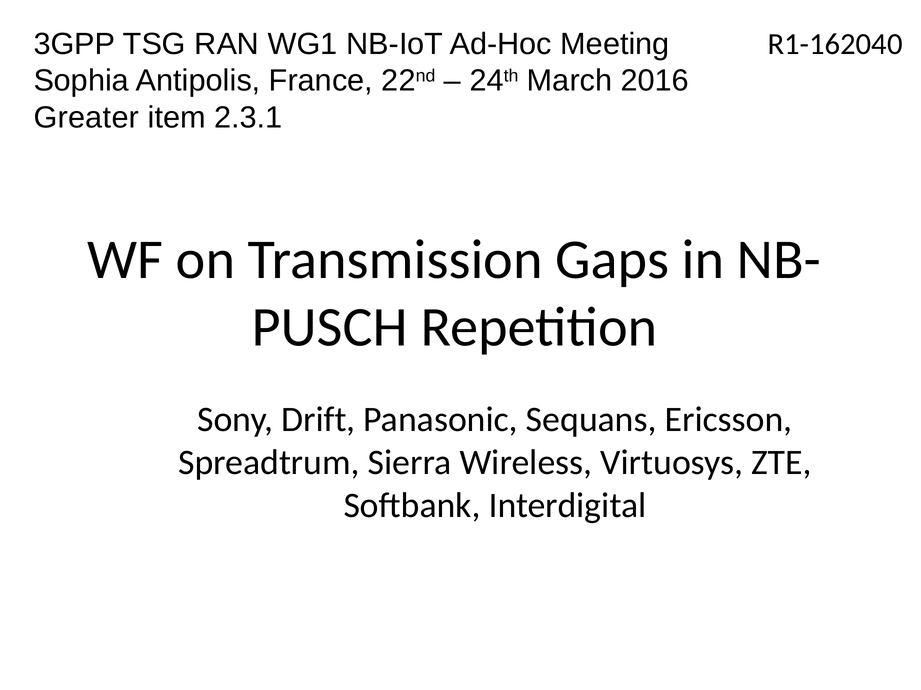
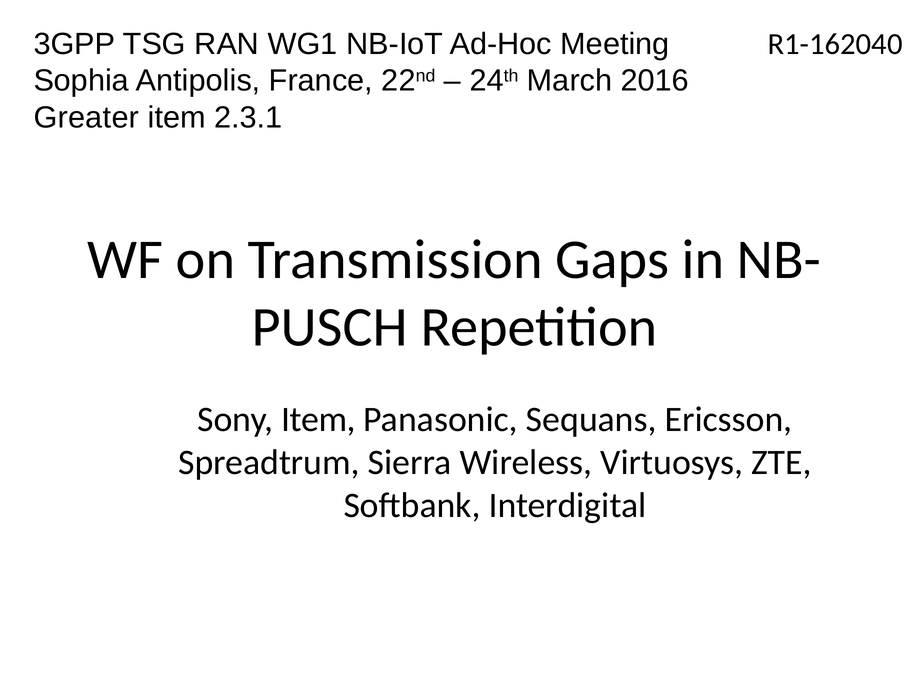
Sony Drift: Drift -> Item
